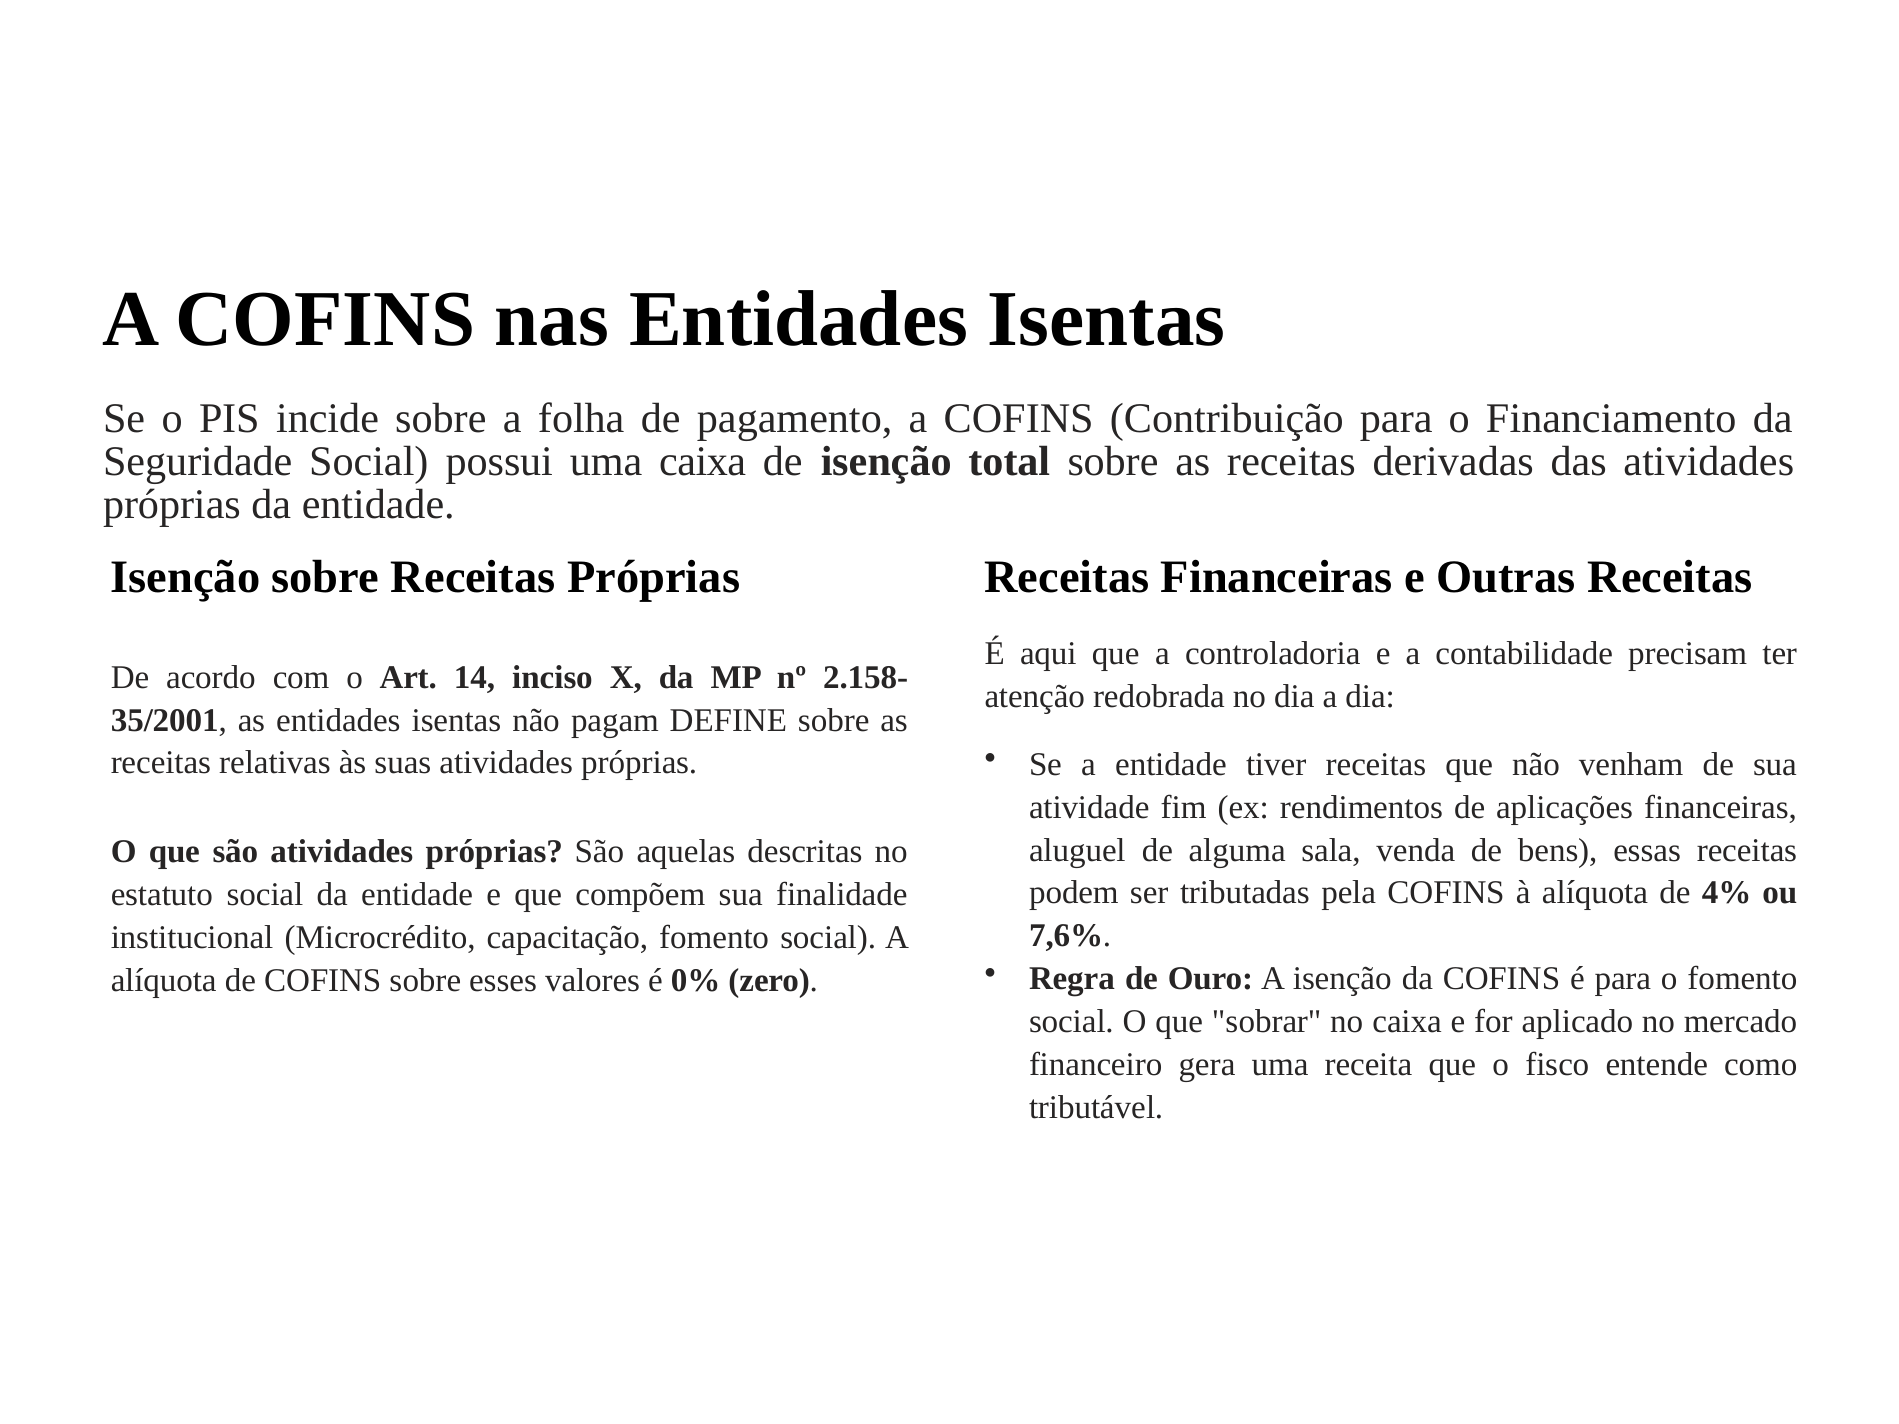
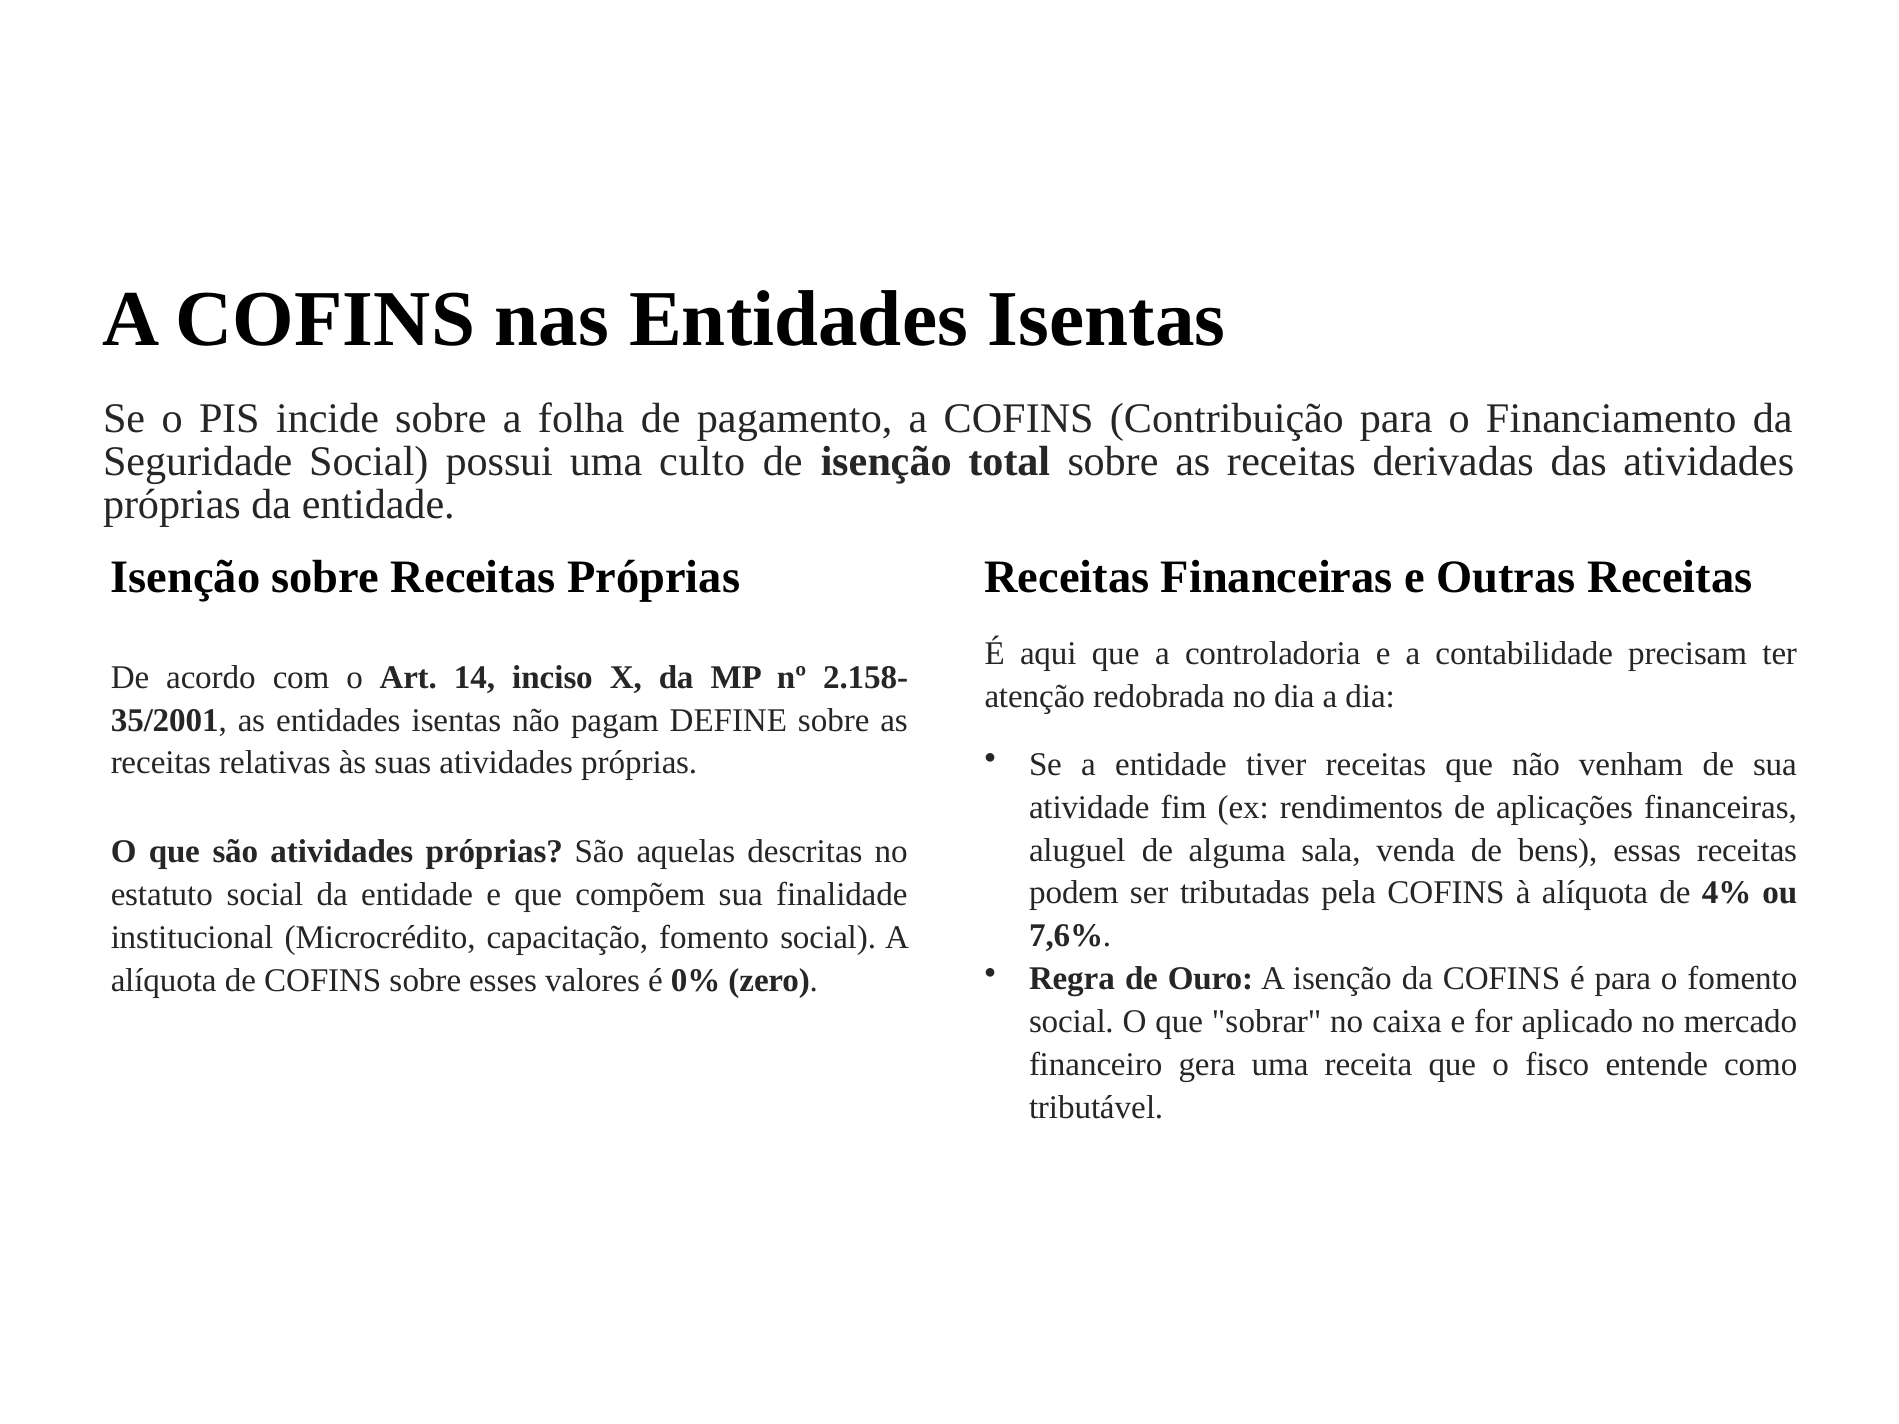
uma caixa: caixa -> culto
